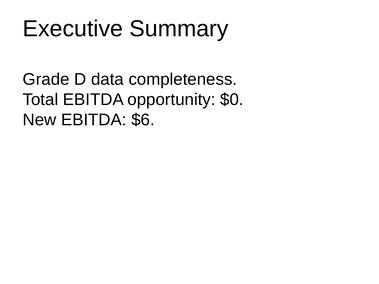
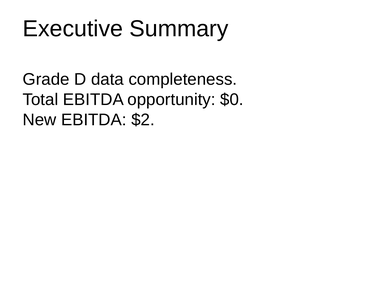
$6: $6 -> $2
